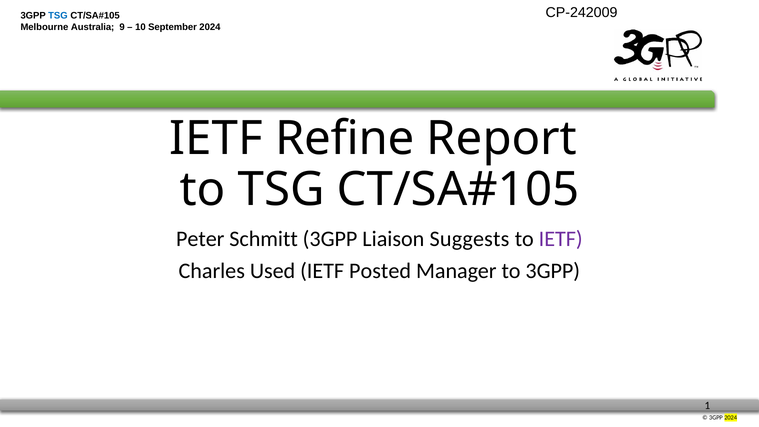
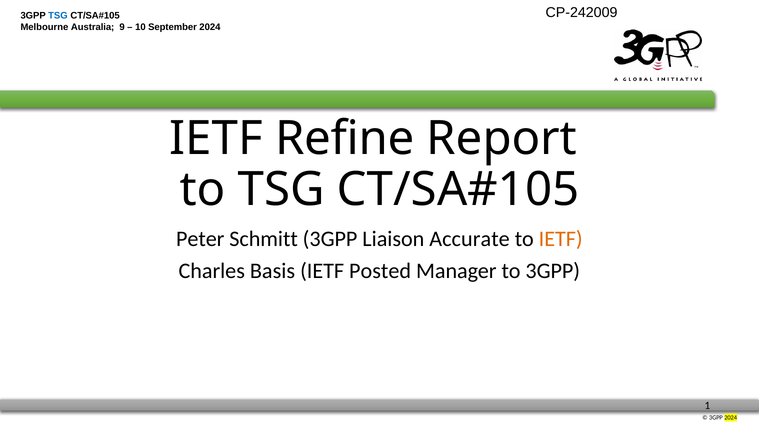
Suggests: Suggests -> Accurate
IETF at (561, 239) colour: purple -> orange
Used: Used -> Basis
